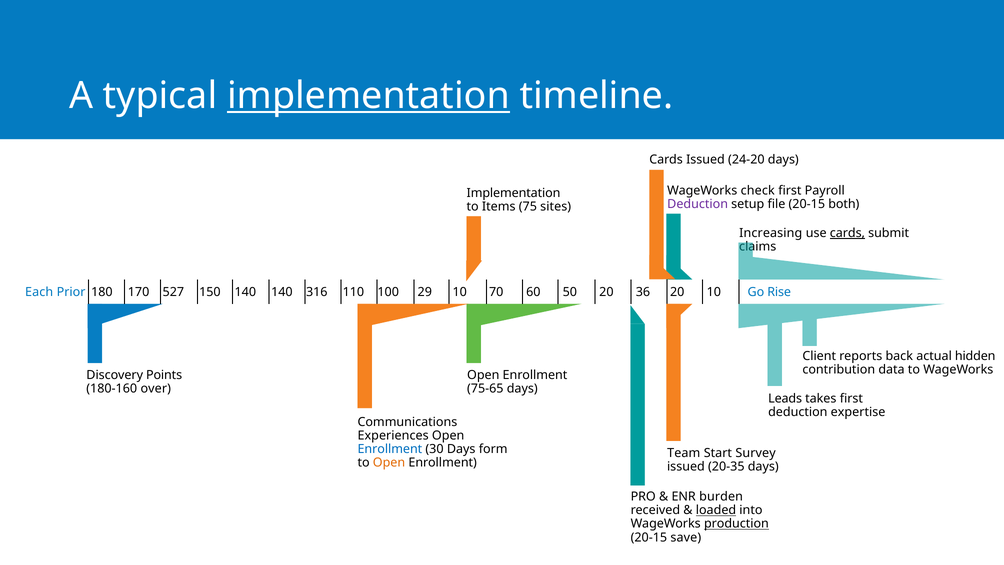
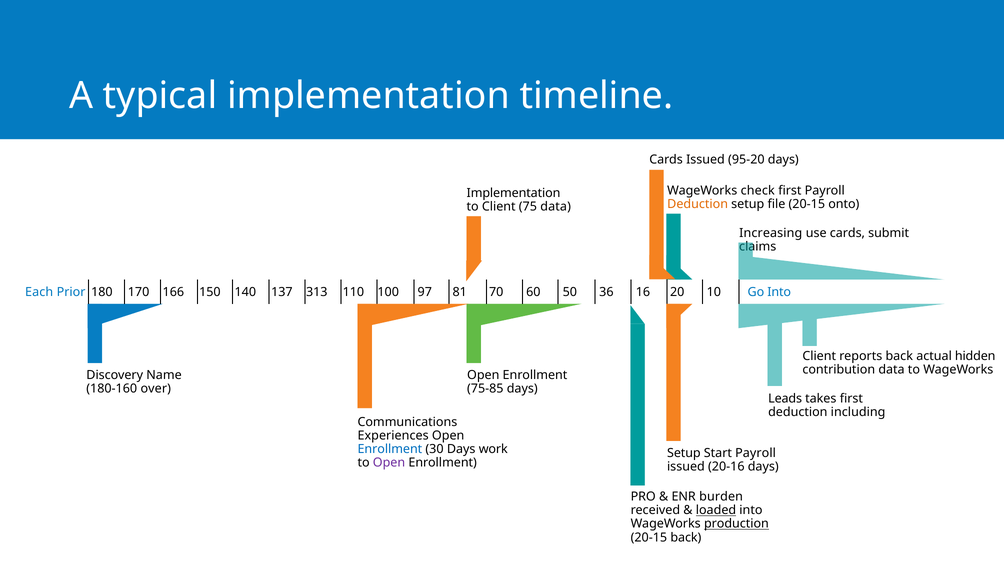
implementation at (368, 96) underline: present -> none
24-20: 24-20 -> 95-20
Deduction at (698, 204) colour: purple -> orange
both: both -> onto
to Items: Items -> Client
75 sites: sites -> data
cards at (847, 233) underline: present -> none
527: 527 -> 166
150 140: 140 -> 137
316: 316 -> 313
29: 29 -> 97
100 10: 10 -> 81
60 20: 20 -> 36
36: 36 -> 16
Go Rise: Rise -> Into
Points: Points -> Name
75-65: 75-65 -> 75-85
expertise: expertise -> including
form: form -> work
Team at (684, 453): Team -> Setup
Start Survey: Survey -> Payroll
Open at (389, 462) colour: orange -> purple
20-35: 20-35 -> 20-16
20-15 save: save -> back
